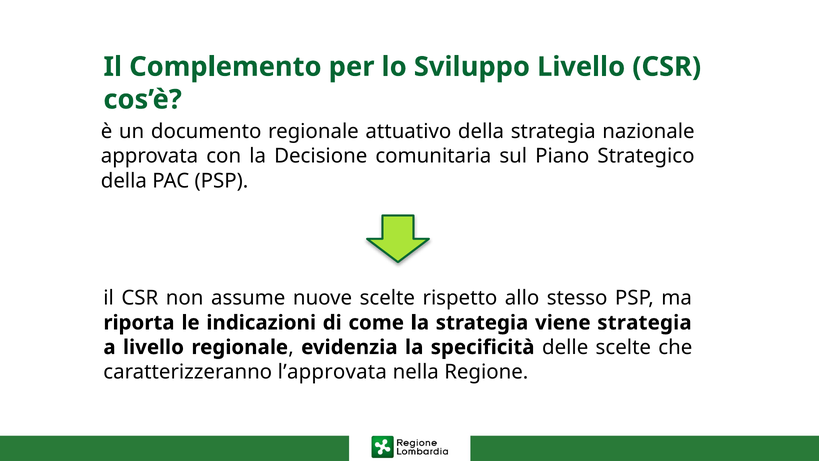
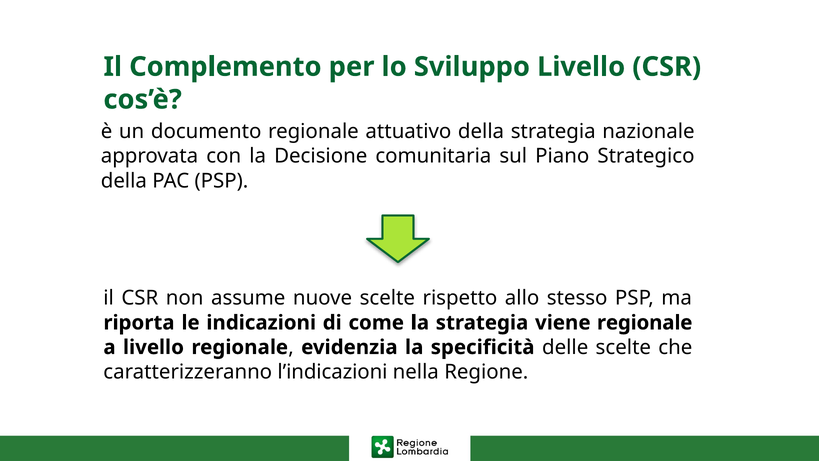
viene strategia: strategia -> regionale
l’approvata: l’approvata -> l’indicazioni
